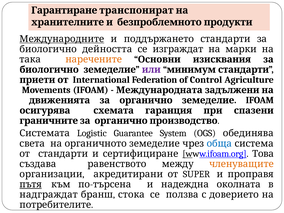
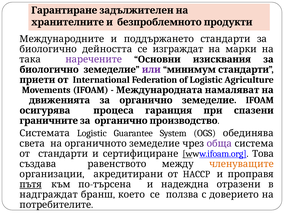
транспонират: транспонират -> задължителен
Международните underline: present -> none
наречените colour: orange -> purple
of Control: Control -> Logistic
задължени: задължени -> намаляват
схемата: схемата -> процеса
обща colour: blue -> purple
SUPER: SUPER -> HACCP
околната: околната -> отразени
стока: стока -> което
